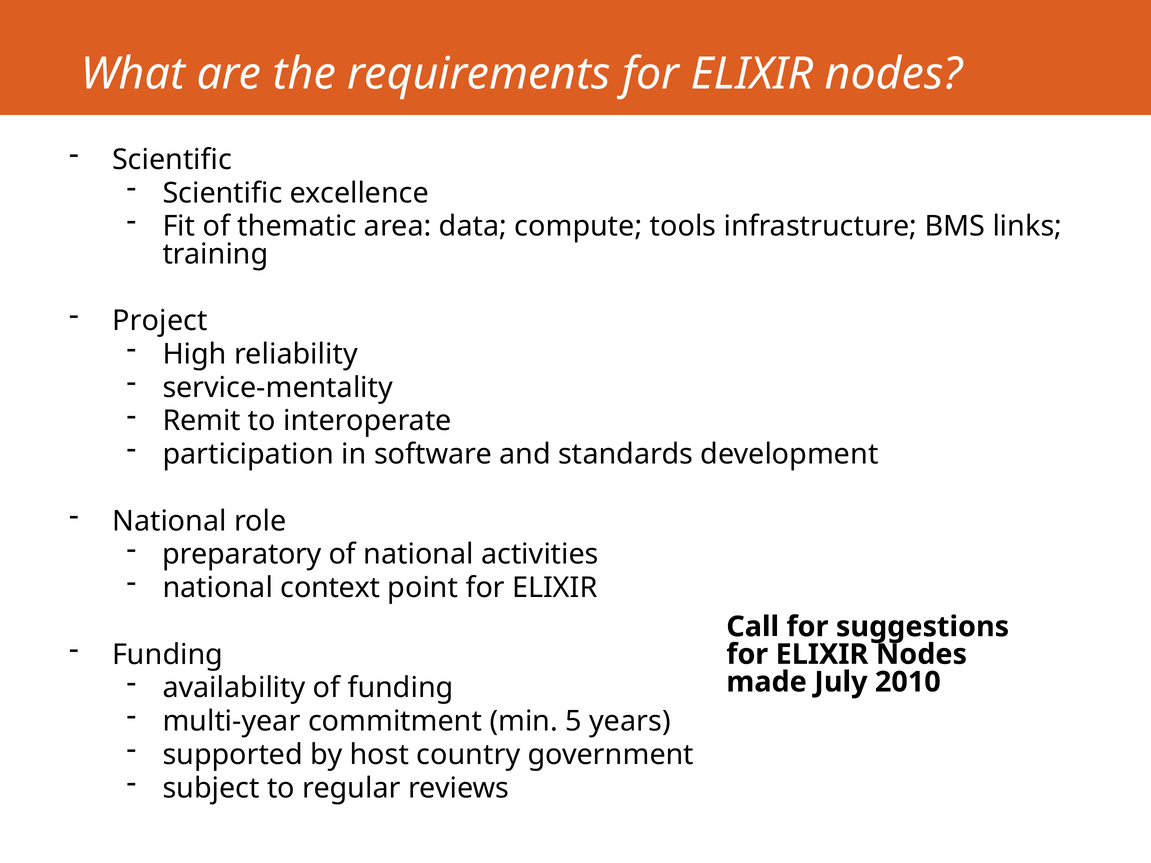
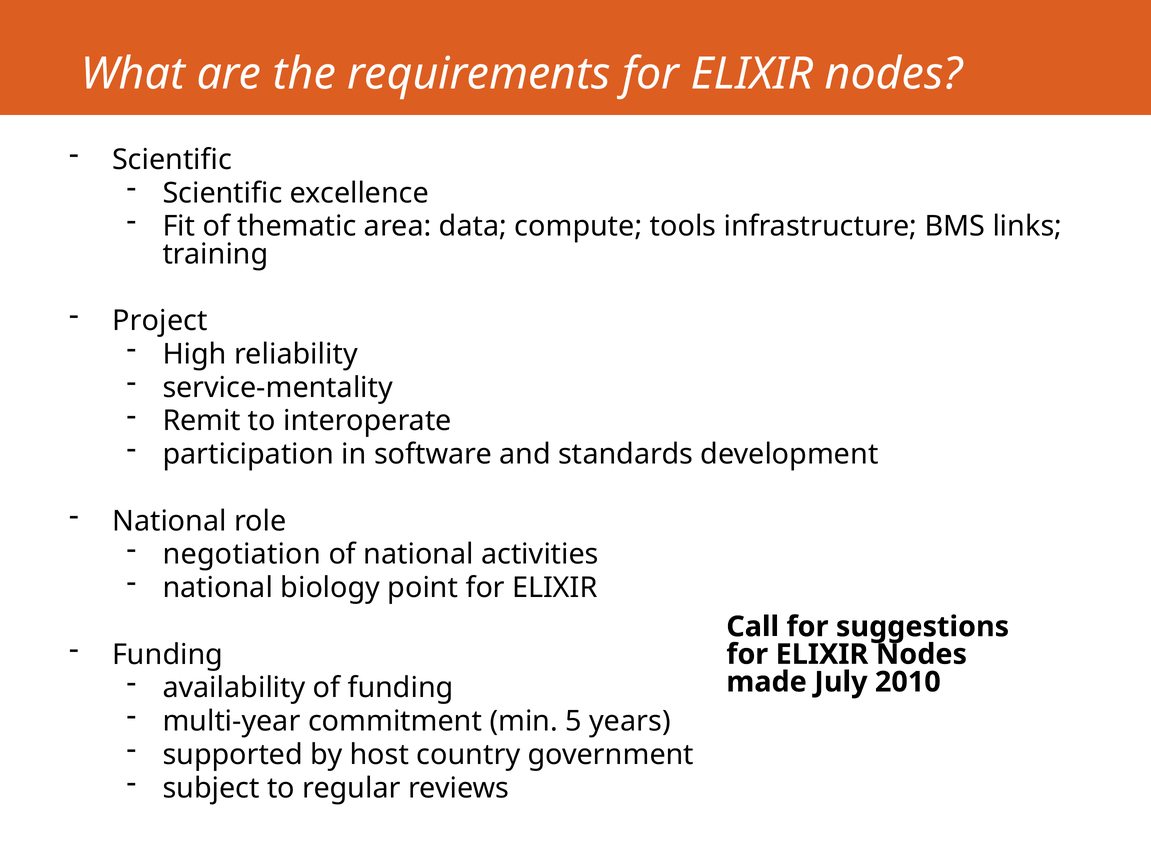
preparatory: preparatory -> negotiation
context: context -> biology
